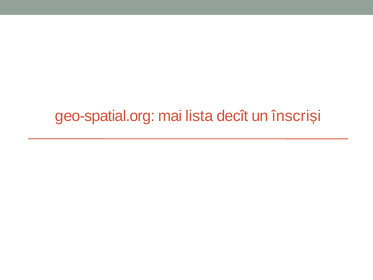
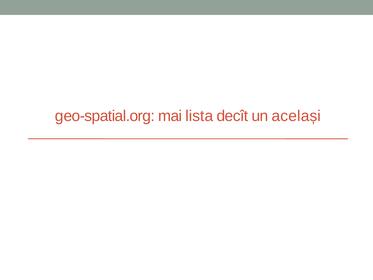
înscriși: înscriși -> același
